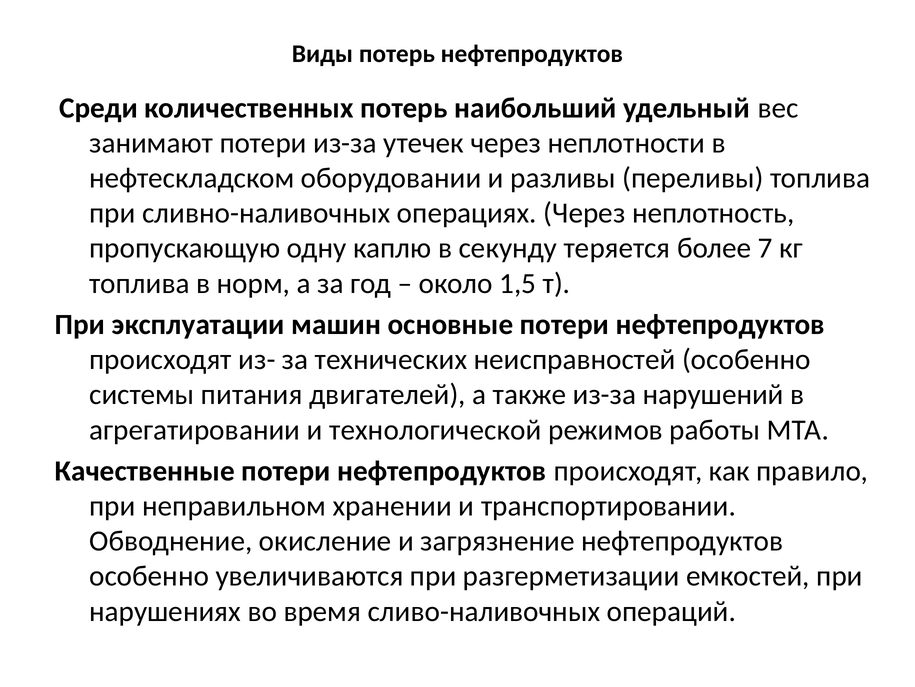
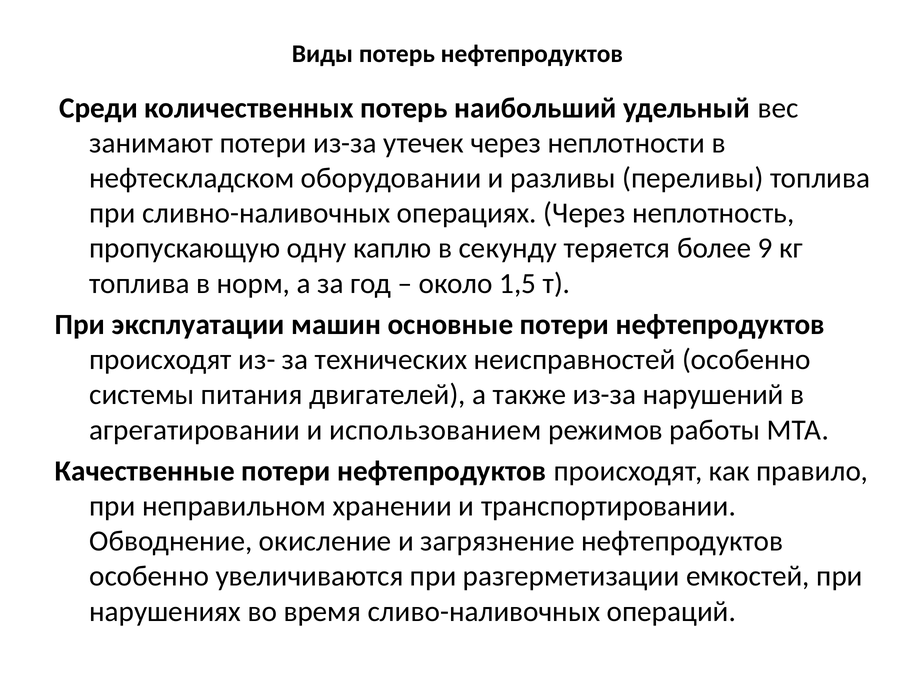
7: 7 -> 9
технологической: технологической -> использованием
